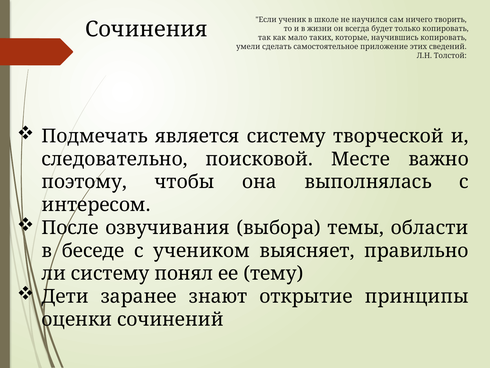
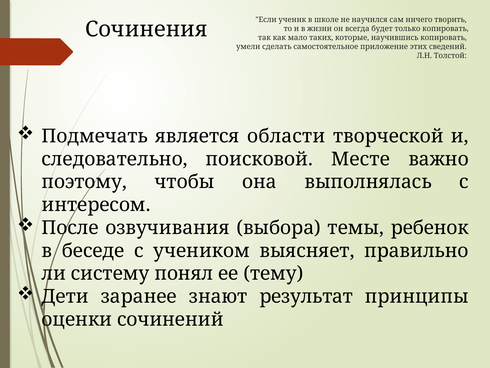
является систему: систему -> области
области: области -> ребенок
открытие: открытие -> результат
